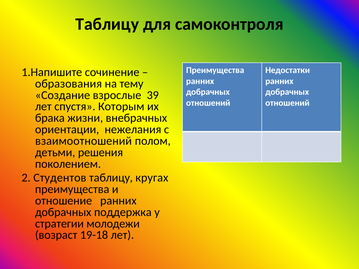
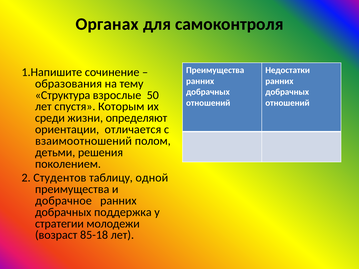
Таблицу at (107, 24): Таблицу -> Органах
Создание: Создание -> Структура
39: 39 -> 50
брака: брака -> среди
внебрачных: внебрачных -> определяют
нежелания: нежелания -> отличается
кругах: кругах -> одной
отношение: отношение -> добрачное
19-18: 19-18 -> 85-18
